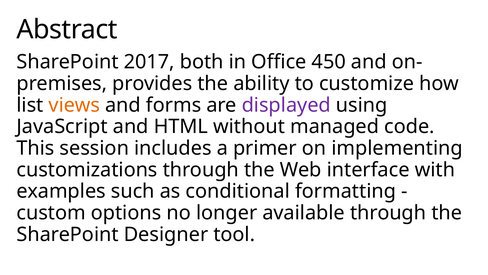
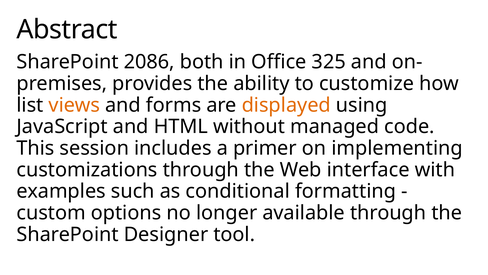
2017: 2017 -> 2086
450: 450 -> 325
displayed colour: purple -> orange
